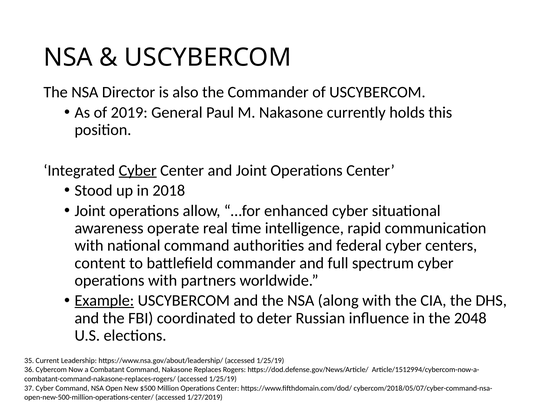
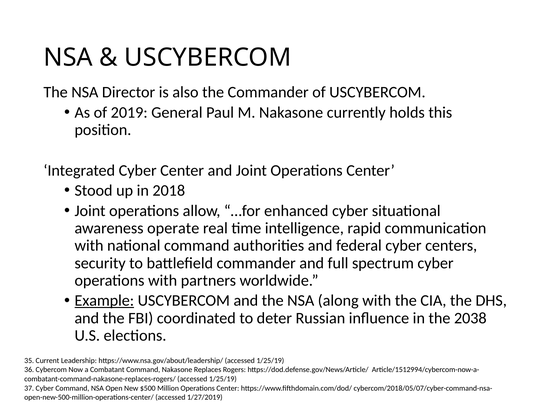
Cyber at (138, 170) underline: present -> none
content: content -> security
2048: 2048 -> 2038
